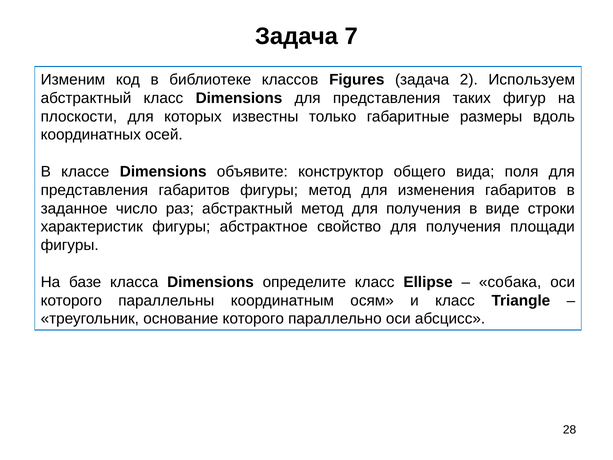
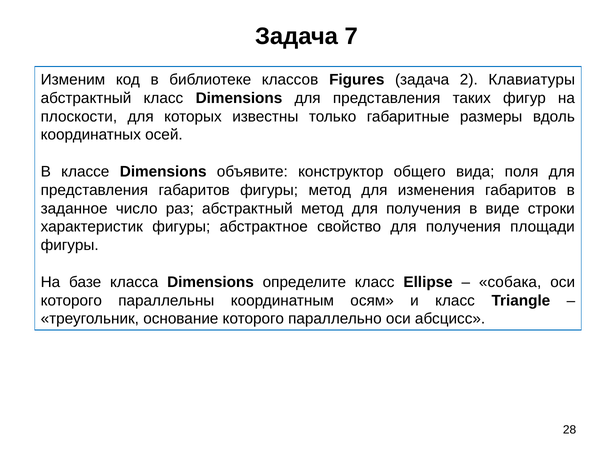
Используем: Используем -> Клавиатуры
